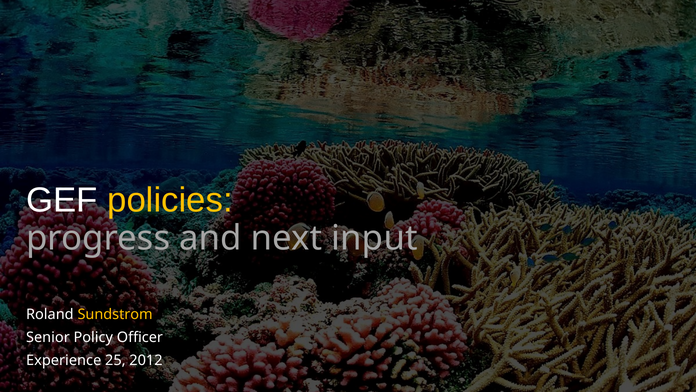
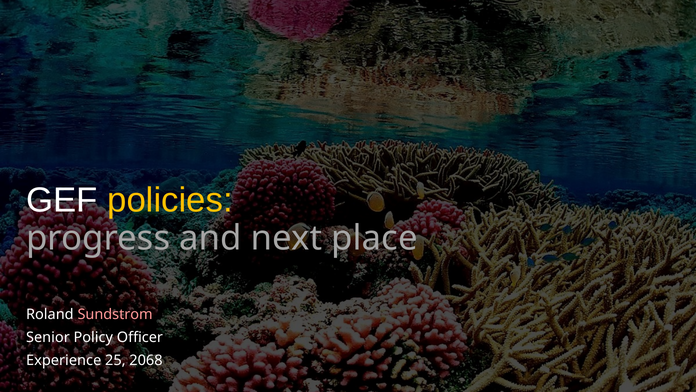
input: input -> place
Sundstrom colour: yellow -> pink
2012: 2012 -> 2068
